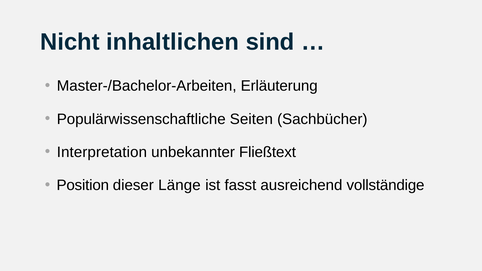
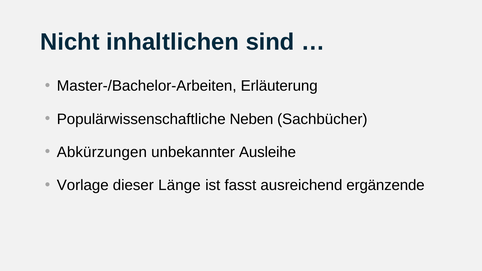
Seiten: Seiten -> Neben
Interpretation: Interpretation -> Abkürzungen
Fließtext: Fließtext -> Ausleihe
Position: Position -> Vorlage
vollständige: vollständige -> ergänzende
